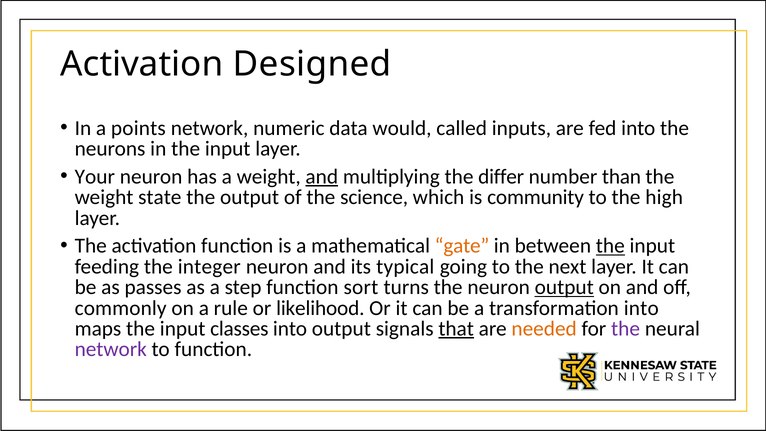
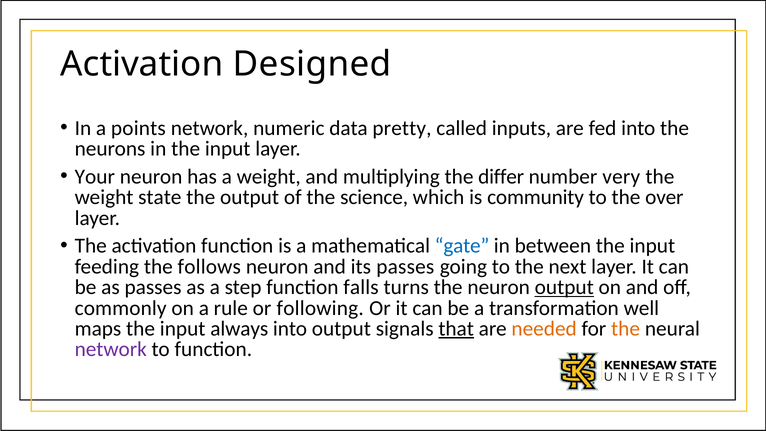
would: would -> pretty
and at (322, 177) underline: present -> none
than: than -> very
high: high -> over
gate colour: orange -> blue
the at (610, 246) underline: present -> none
integer: integer -> follows
its typical: typical -> passes
sort: sort -> falls
likelihood: likelihood -> following
transformation into: into -> well
classes: classes -> always
the at (626, 329) colour: purple -> orange
